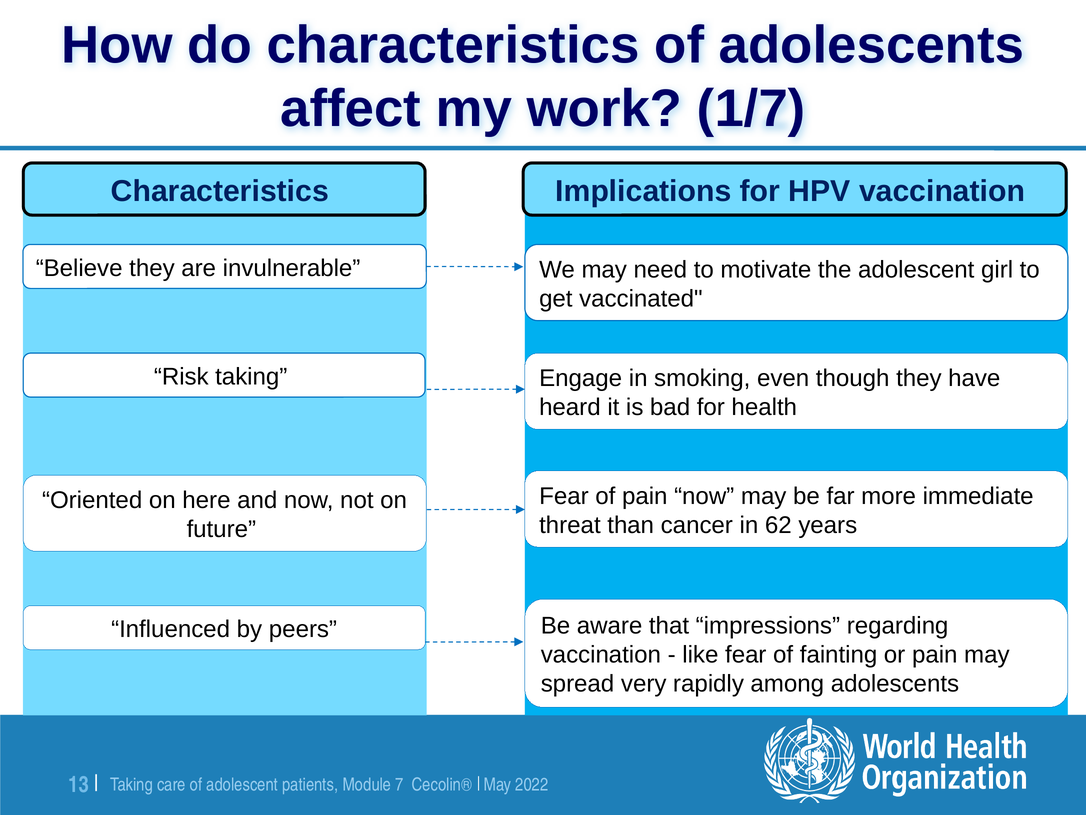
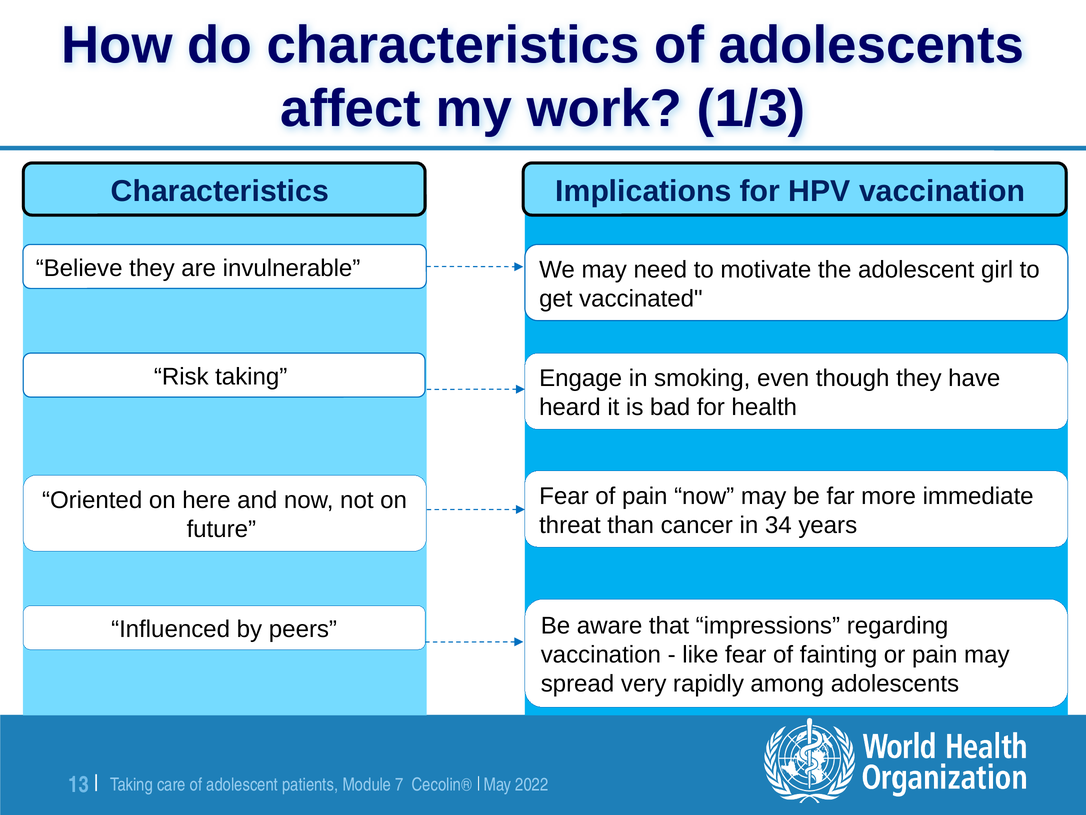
1/7: 1/7 -> 1/3
62: 62 -> 34
